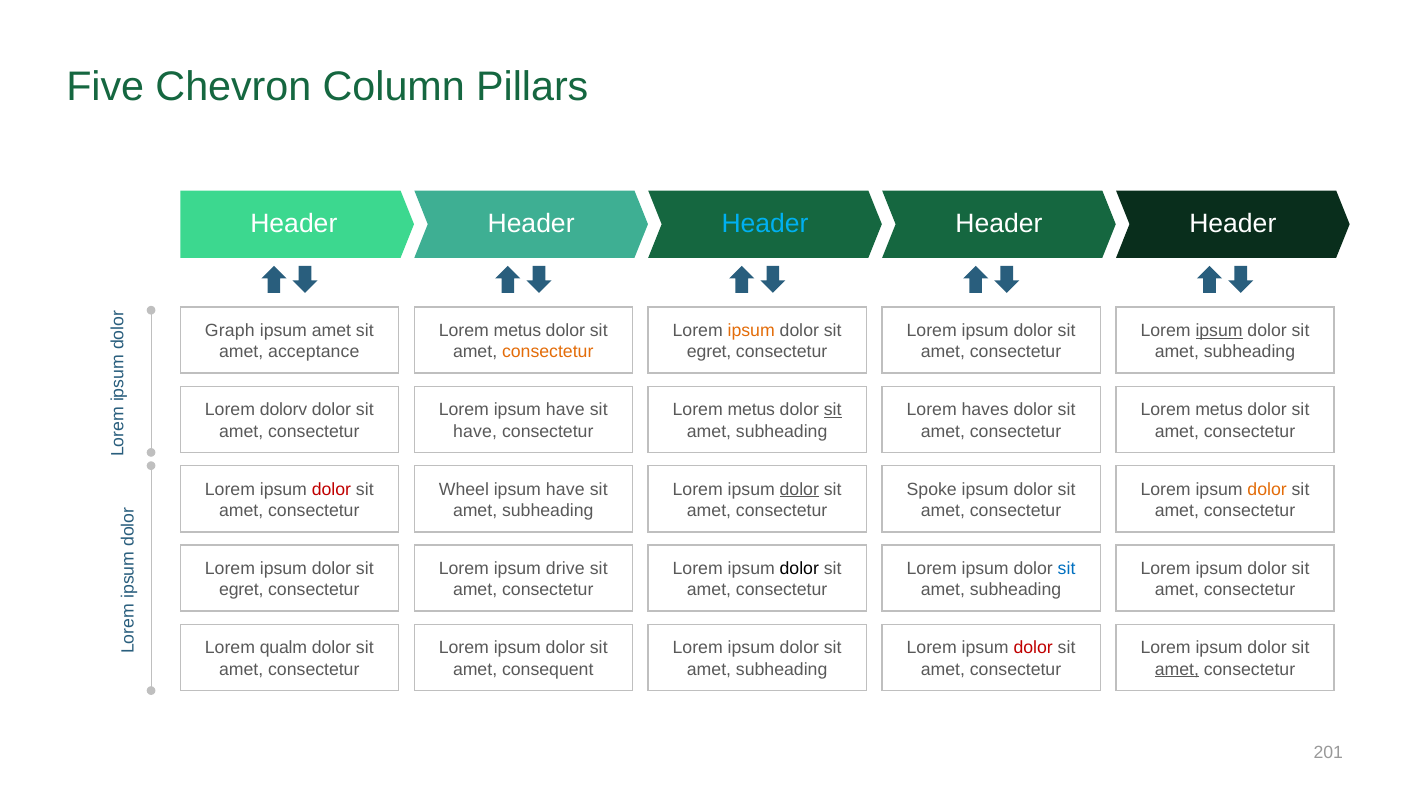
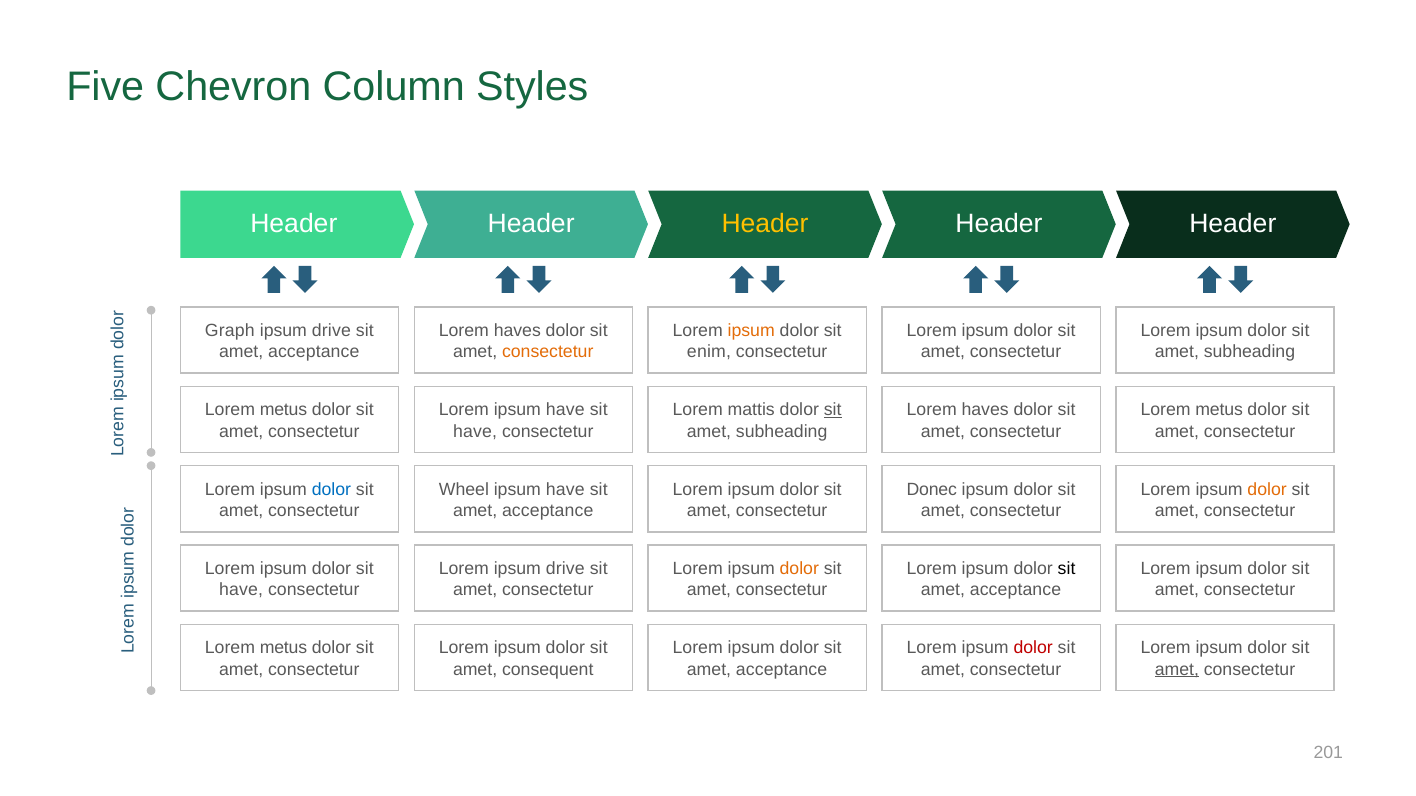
Pillars: Pillars -> Styles
Header at (765, 224) colour: light blue -> yellow
amet at (331, 331): amet -> drive
metus at (517, 331): metus -> haves
ipsum at (1219, 331) underline: present -> none
egret at (709, 352): egret -> enim
dolorv at (283, 410): dolorv -> metus
metus at (751, 410): metus -> mattis
dolor at (331, 490) colour: red -> blue
dolor at (799, 490) underline: present -> none
Spoke: Spoke -> Donec
subheading at (548, 511): subheading -> acceptance
dolor at (799, 569) colour: black -> orange
sit at (1067, 569) colour: blue -> black
egret at (241, 590): egret -> have
subheading at (1016, 590): subheading -> acceptance
qualm at (283, 649): qualm -> metus
subheading at (782, 670): subheading -> acceptance
